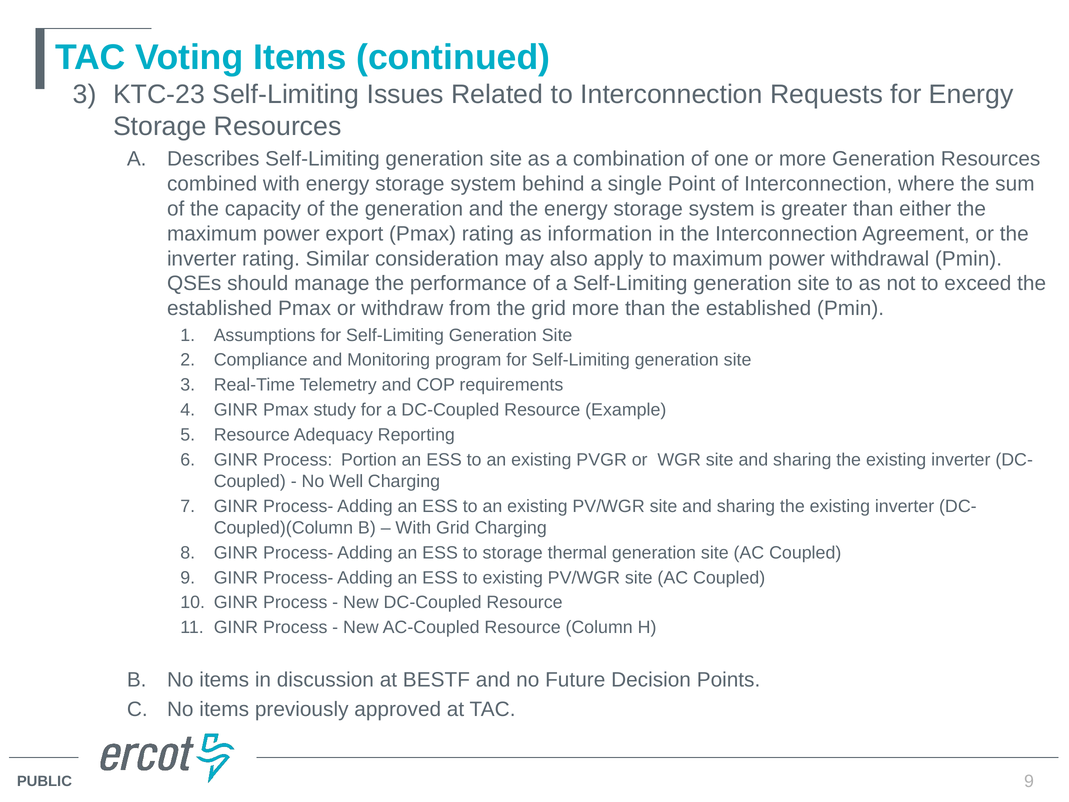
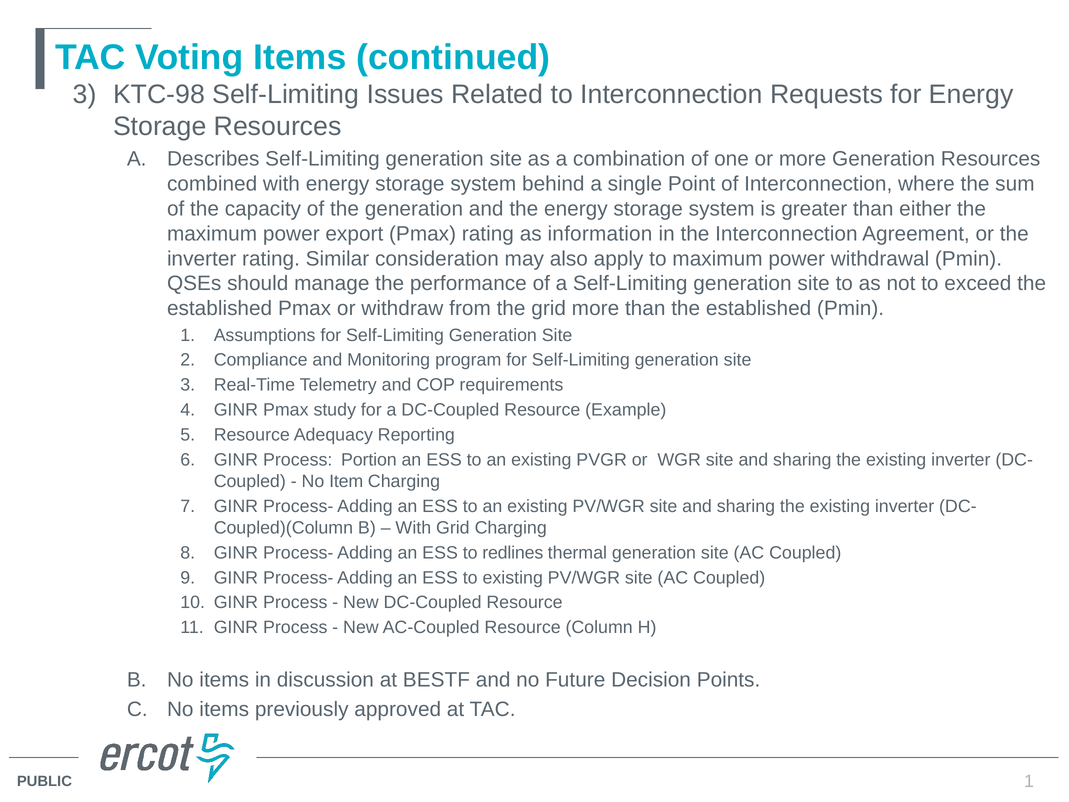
KTC-23: KTC-23 -> KTC-98
Well: Well -> Item
to storage: storage -> redlines
9 at (1029, 781): 9 -> 1
